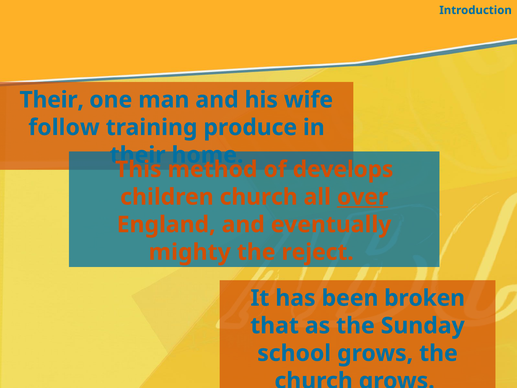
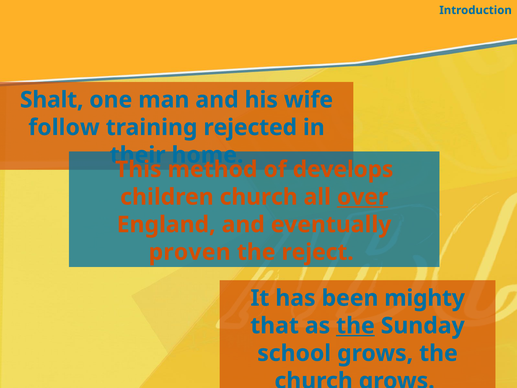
Their at (52, 100): Their -> Shalt
produce: produce -> rejected
mighty: mighty -> proven
broken: broken -> mighty
the at (355, 326) underline: none -> present
